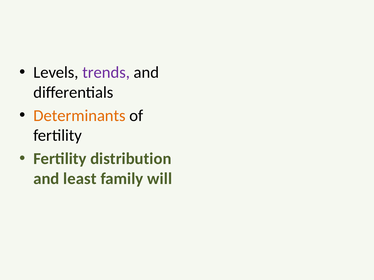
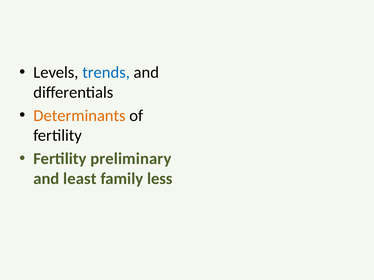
trends colour: purple -> blue
distribution: distribution -> preliminary
will: will -> less
